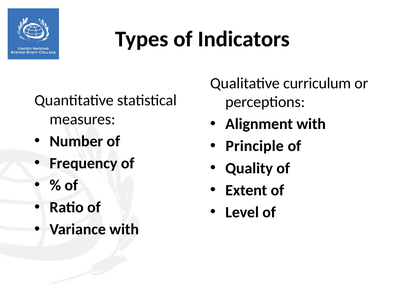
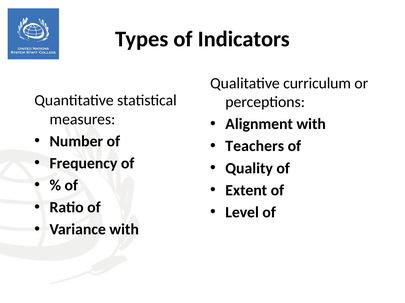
Principle: Principle -> Teachers
